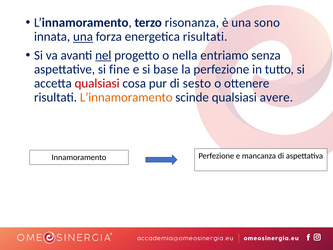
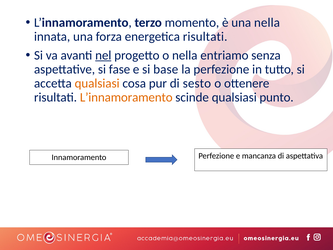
risonanza: risonanza -> momento
una sono: sono -> nella
una at (83, 37) underline: present -> none
fine: fine -> fase
qualsiasi at (97, 83) colour: red -> orange
avere: avere -> punto
